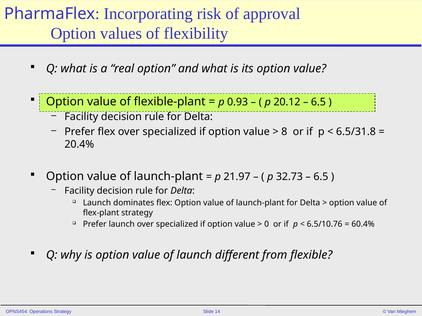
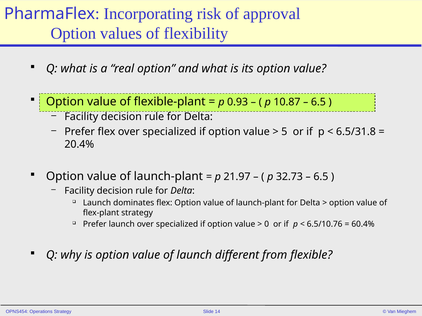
20.12: 20.12 -> 10.87
8: 8 -> 5
